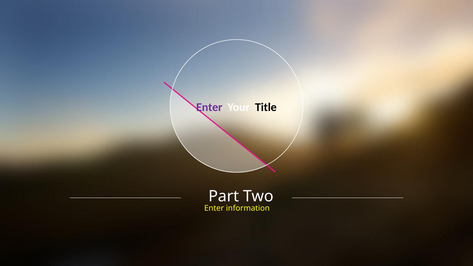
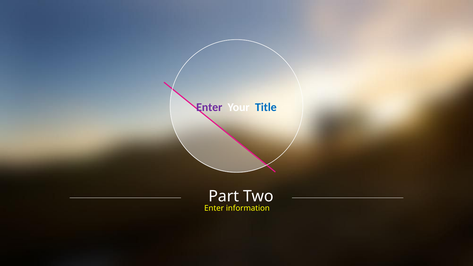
Title colour: black -> blue
